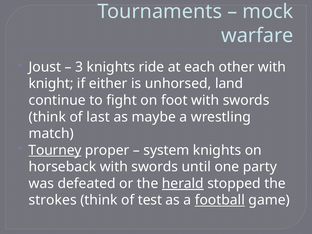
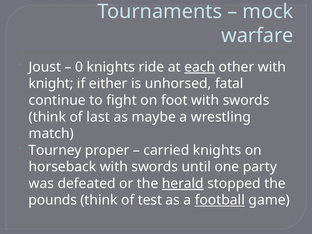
3: 3 -> 0
each underline: none -> present
land: land -> fatal
Tourney underline: present -> none
system: system -> carried
strokes: strokes -> pounds
